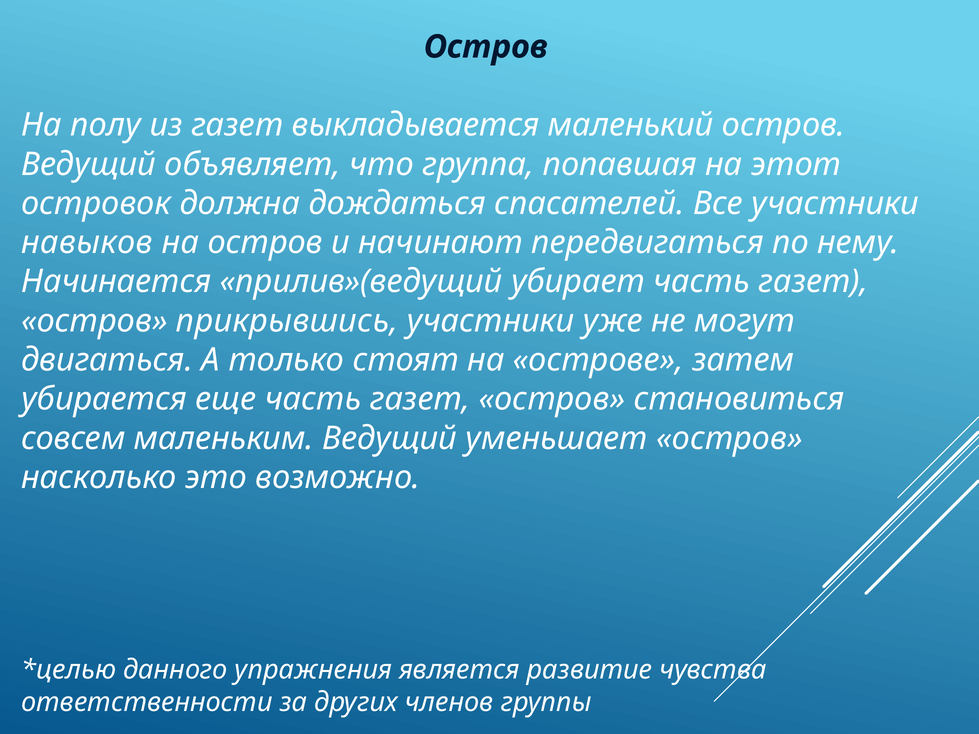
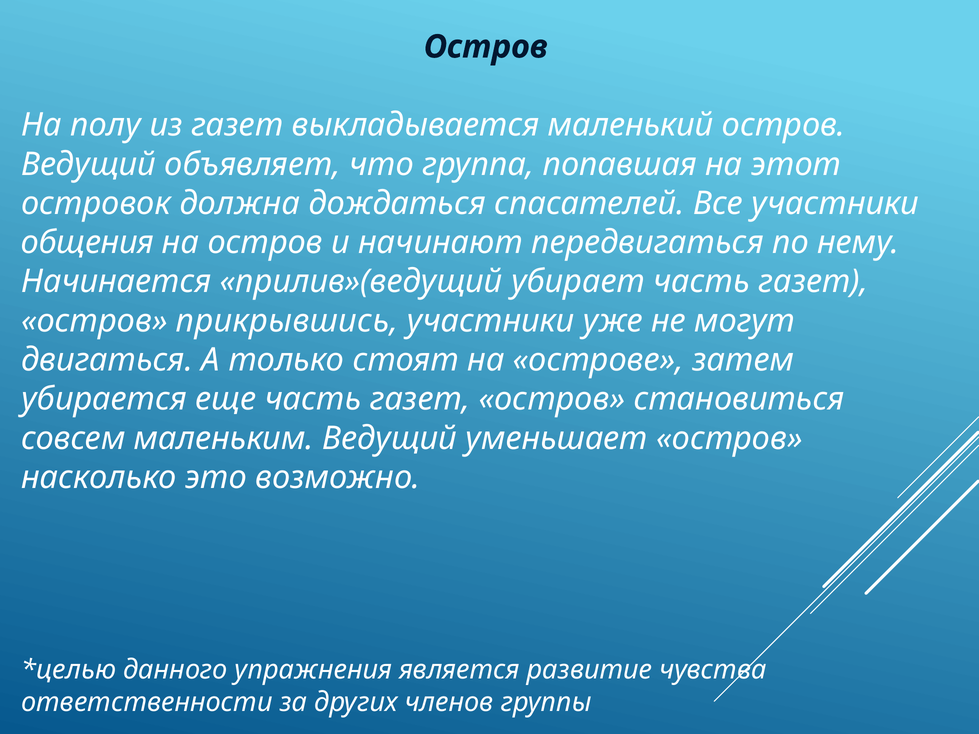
навыков: навыков -> общения
